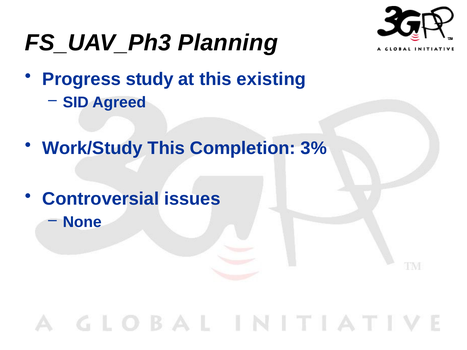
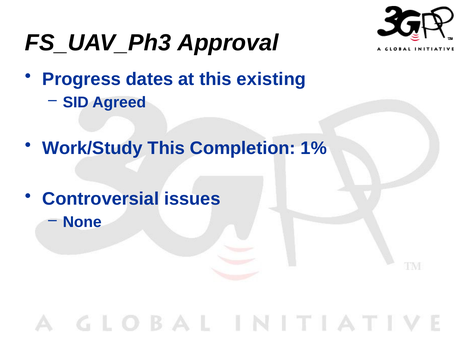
Planning: Planning -> Approval
study: study -> dates
3%: 3% -> 1%
